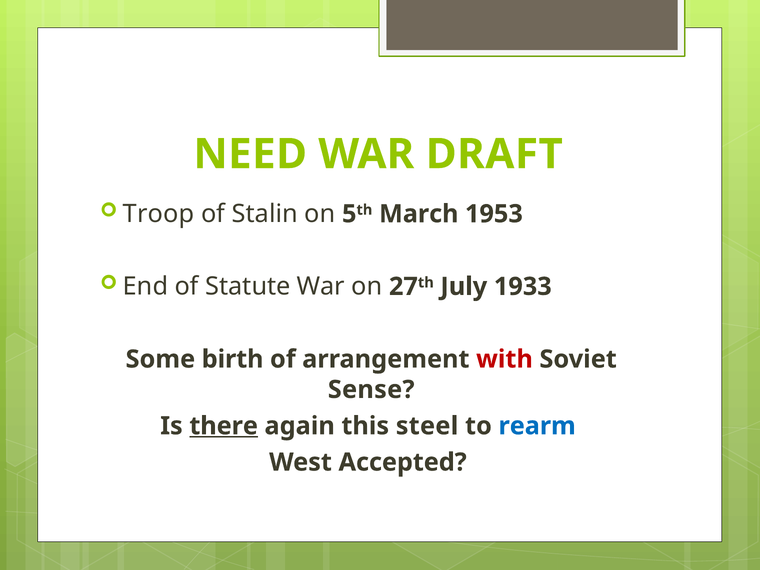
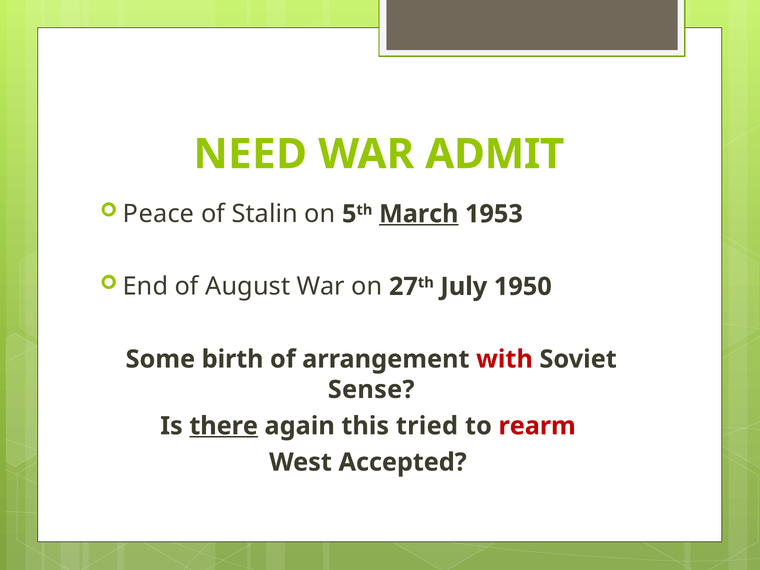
DRAFT: DRAFT -> ADMIT
Troop: Troop -> Peace
March underline: none -> present
Statute: Statute -> August
1933: 1933 -> 1950
steel: steel -> tried
rearm colour: blue -> red
